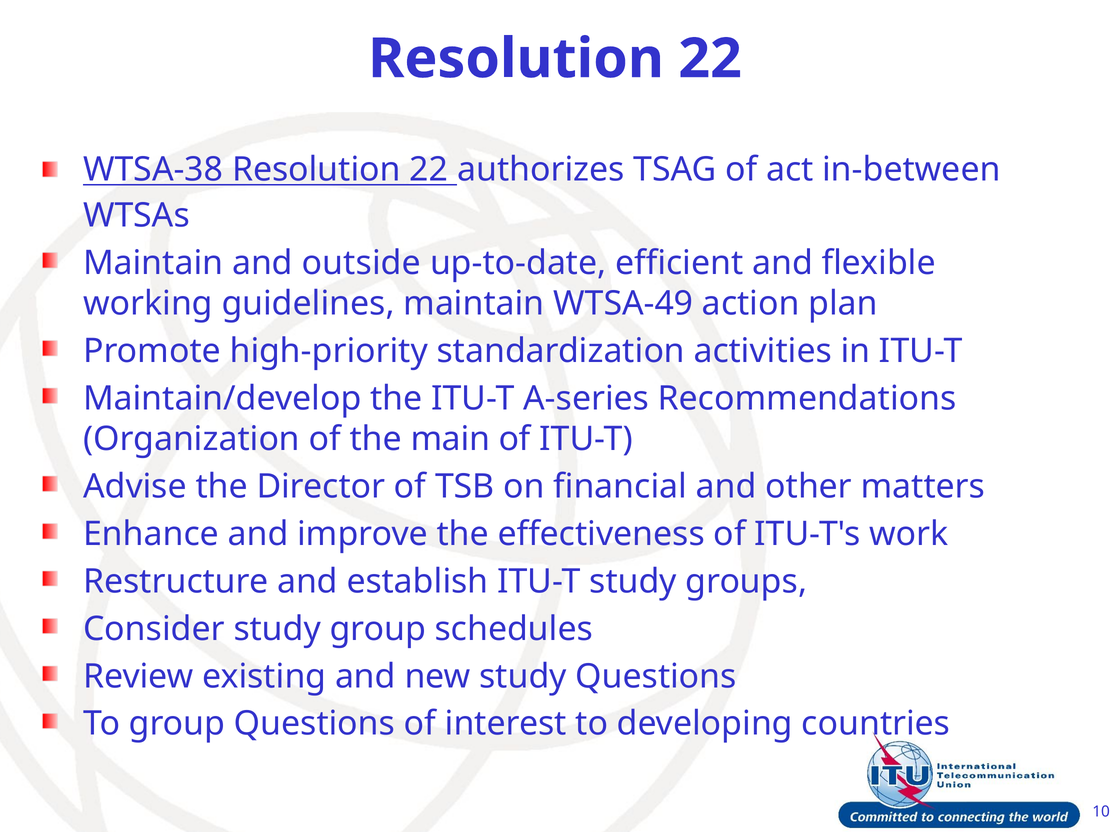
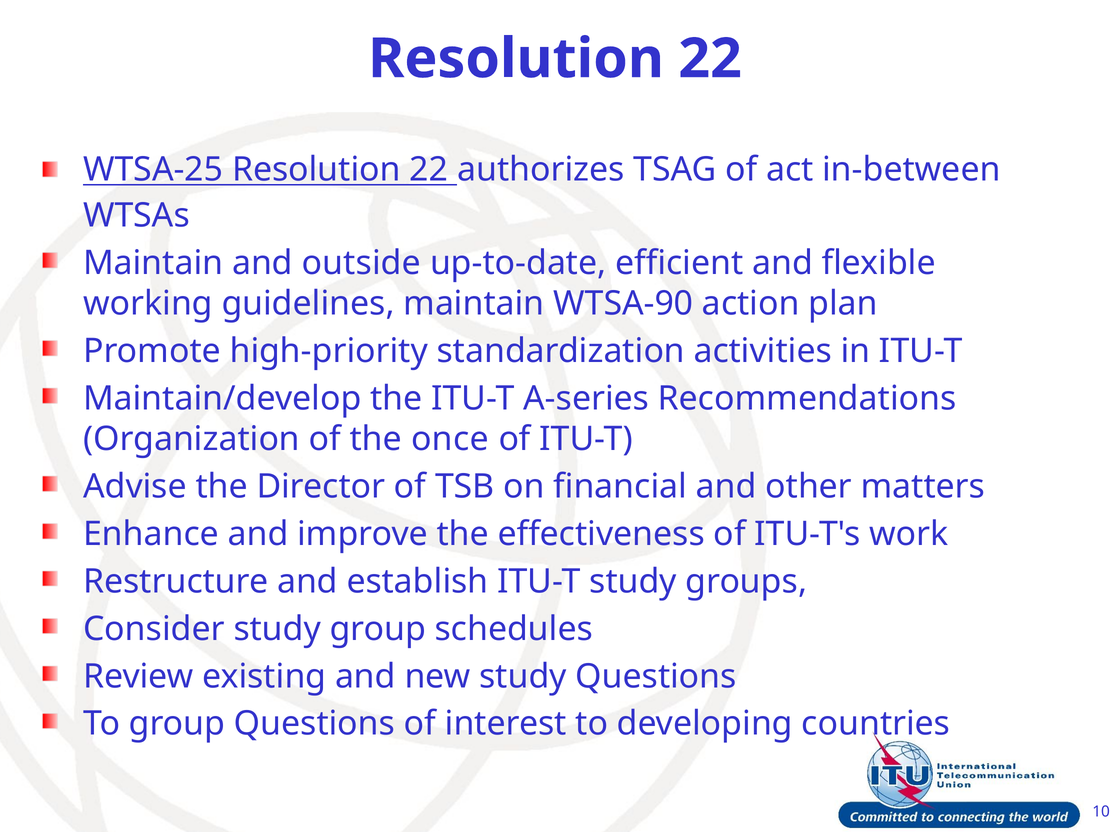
WTSA-38: WTSA-38 -> WTSA-25
WTSA-49: WTSA-49 -> WTSA-90
main: main -> once
